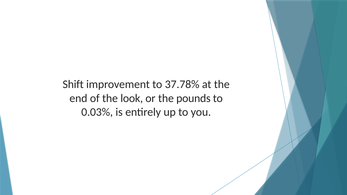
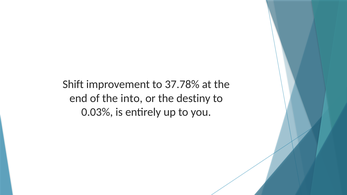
look: look -> into
pounds: pounds -> destiny
